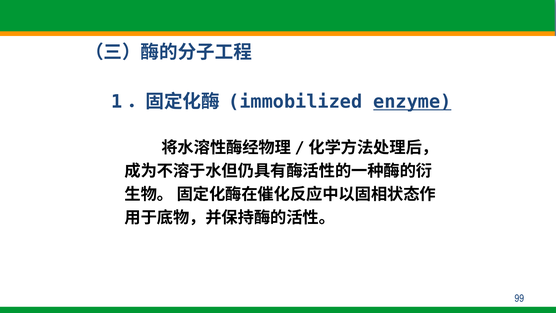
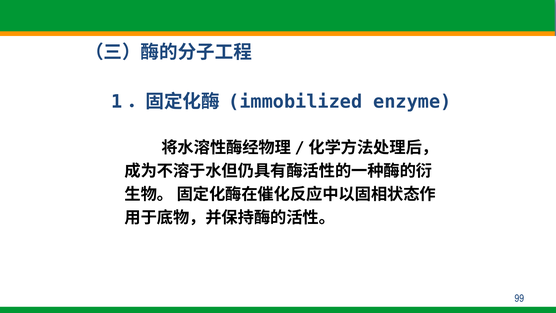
enzyme underline: present -> none
